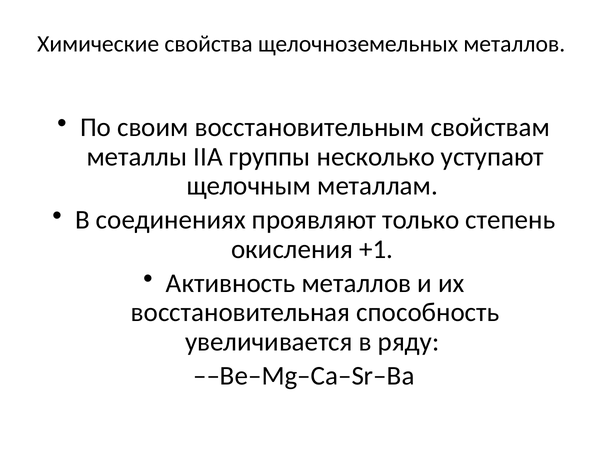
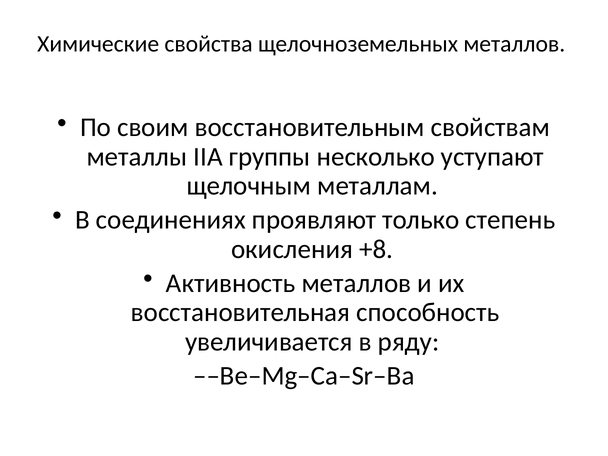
+1: +1 -> +8
